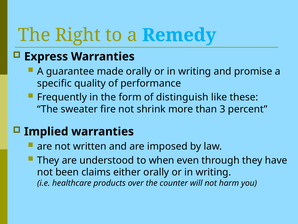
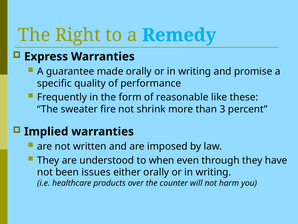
distinguish: distinguish -> reasonable
claims: claims -> issues
